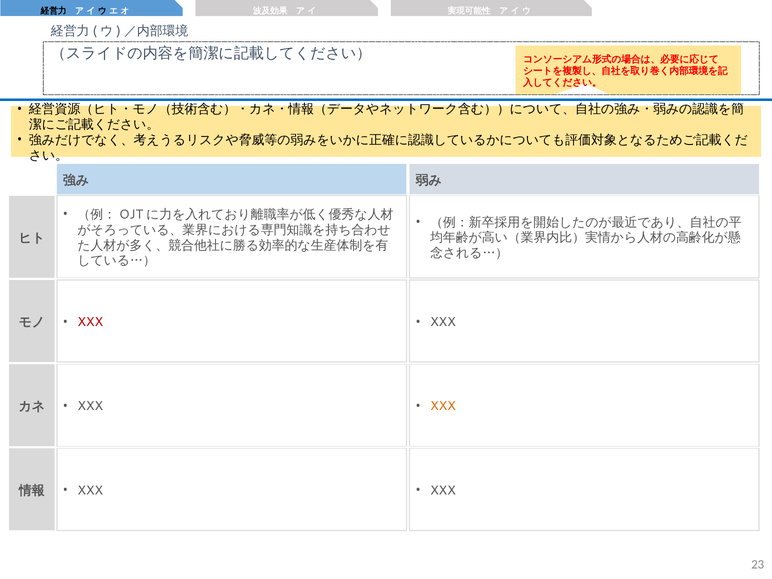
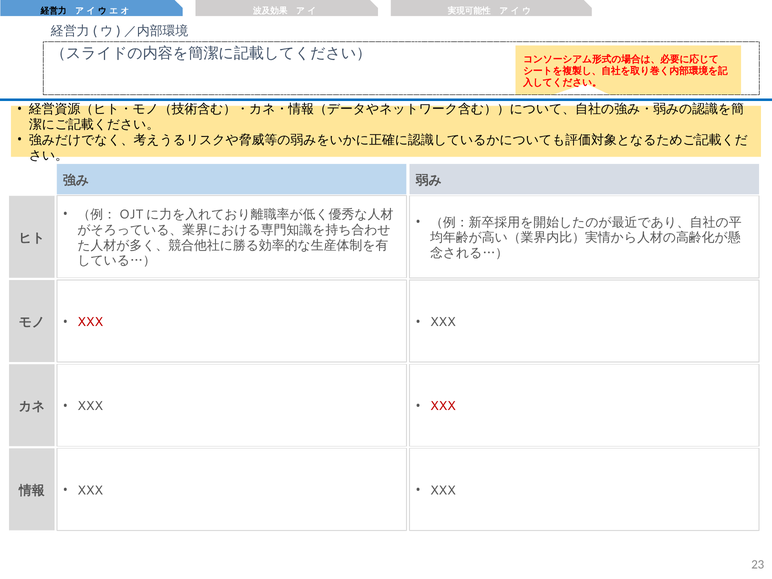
XXX at (443, 406) colour: orange -> red
